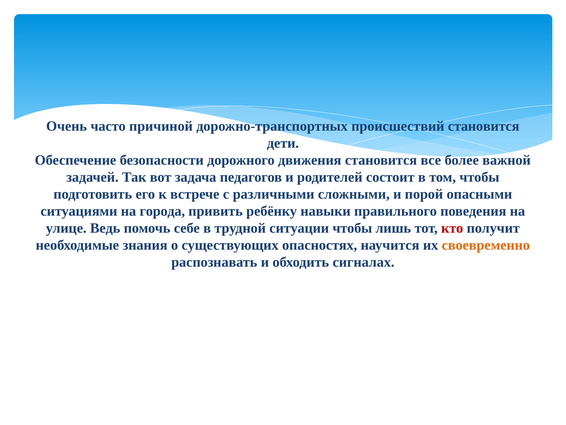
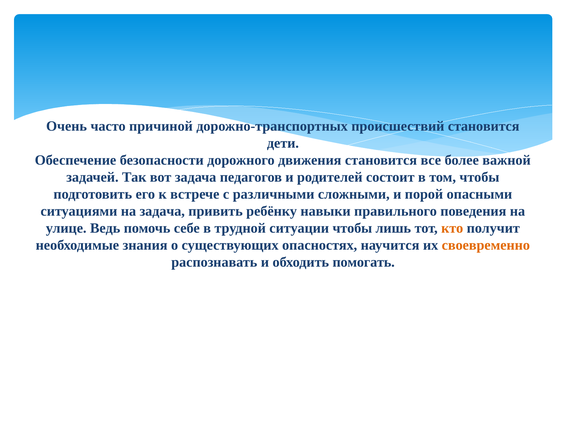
на города: города -> задача
кто colour: red -> orange
сигналах: сигналах -> помогать
